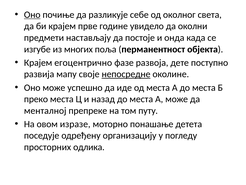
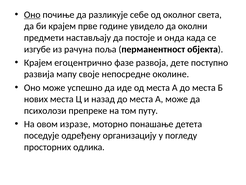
многих: многих -> рачуна
непосредне underline: present -> none
преко: преко -> нових
менталној: менталној -> психолози
